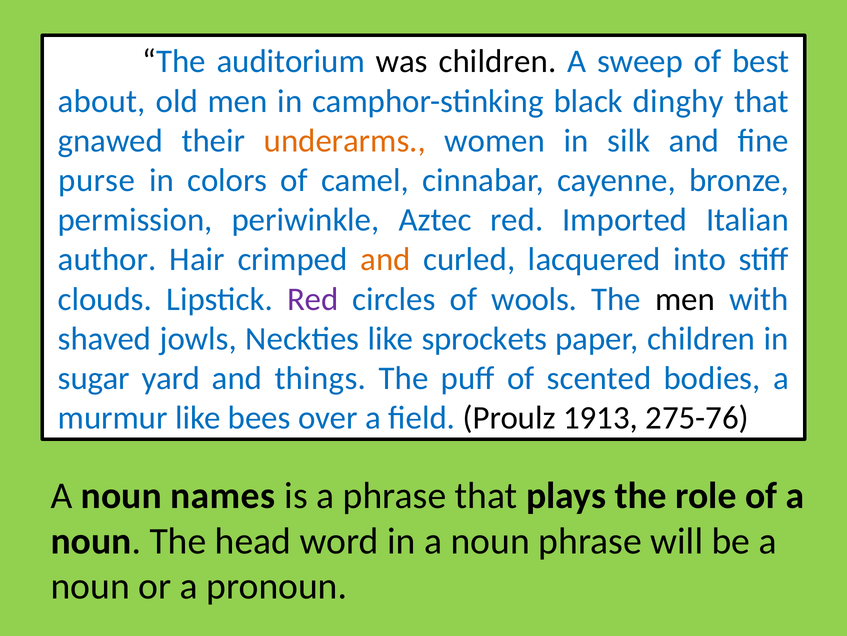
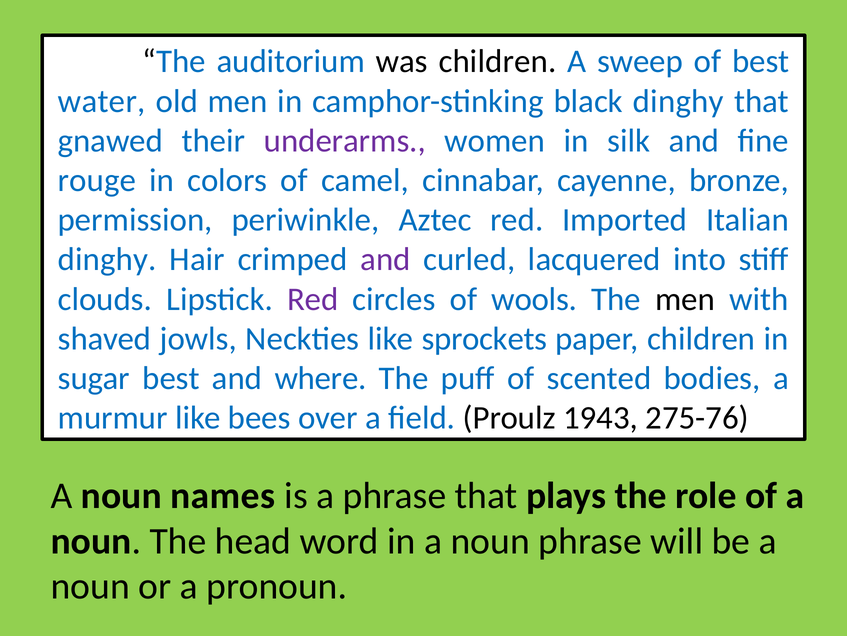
about: about -> water
underarms colour: orange -> purple
purse: purse -> rouge
author at (107, 259): author -> dinghy
and at (385, 259) colour: orange -> purple
sugar yard: yard -> best
things: things -> where
1913: 1913 -> 1943
